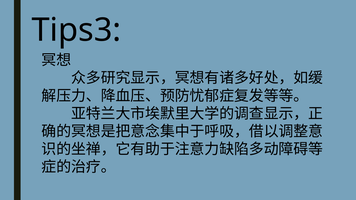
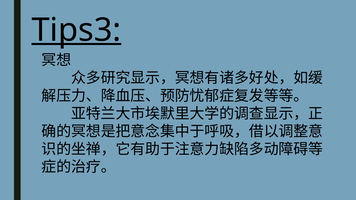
Tips3 underline: none -> present
